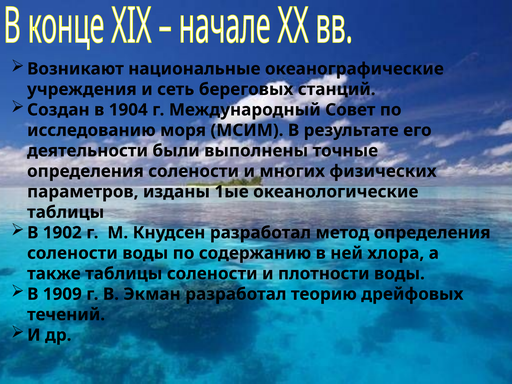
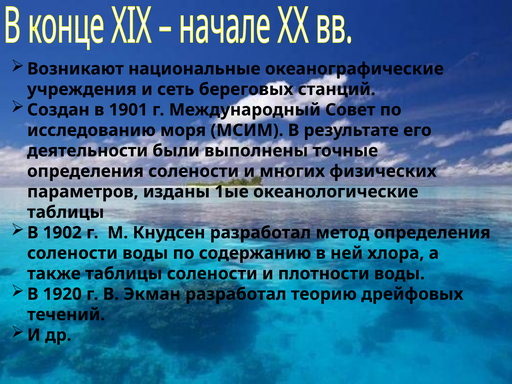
1904: 1904 -> 1901
1909: 1909 -> 1920
